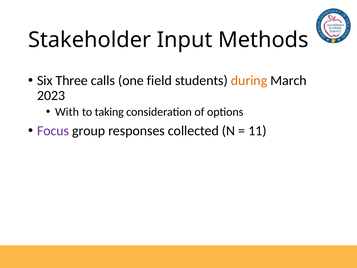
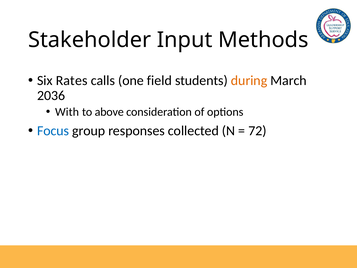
Three: Three -> Rates
2023: 2023 -> 2036
taking: taking -> above
Focus colour: purple -> blue
11: 11 -> 72
